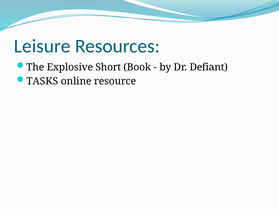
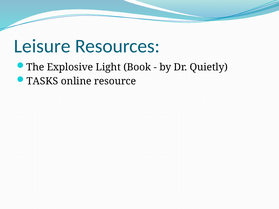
Short: Short -> Light
Defiant: Defiant -> Quietly
